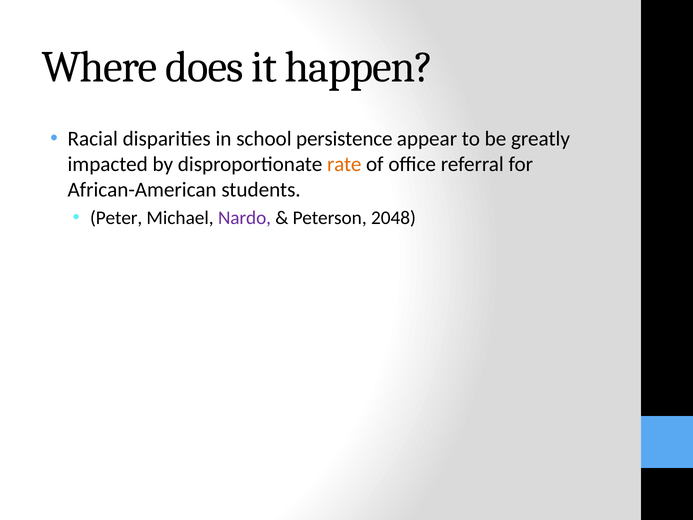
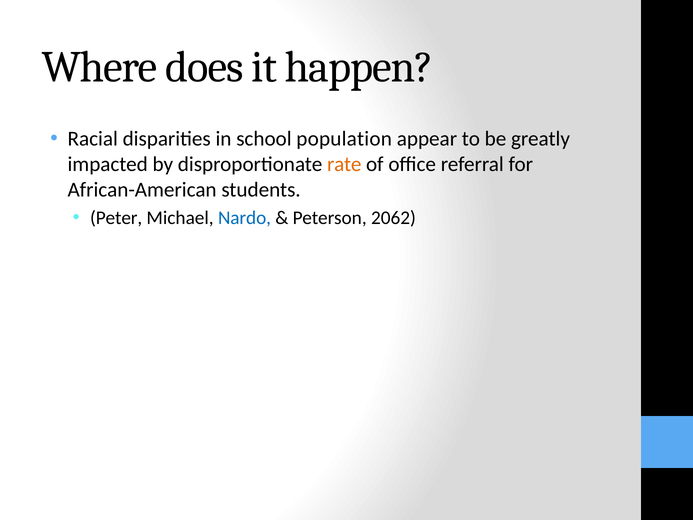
persistence: persistence -> population
Nardo colour: purple -> blue
2048: 2048 -> 2062
